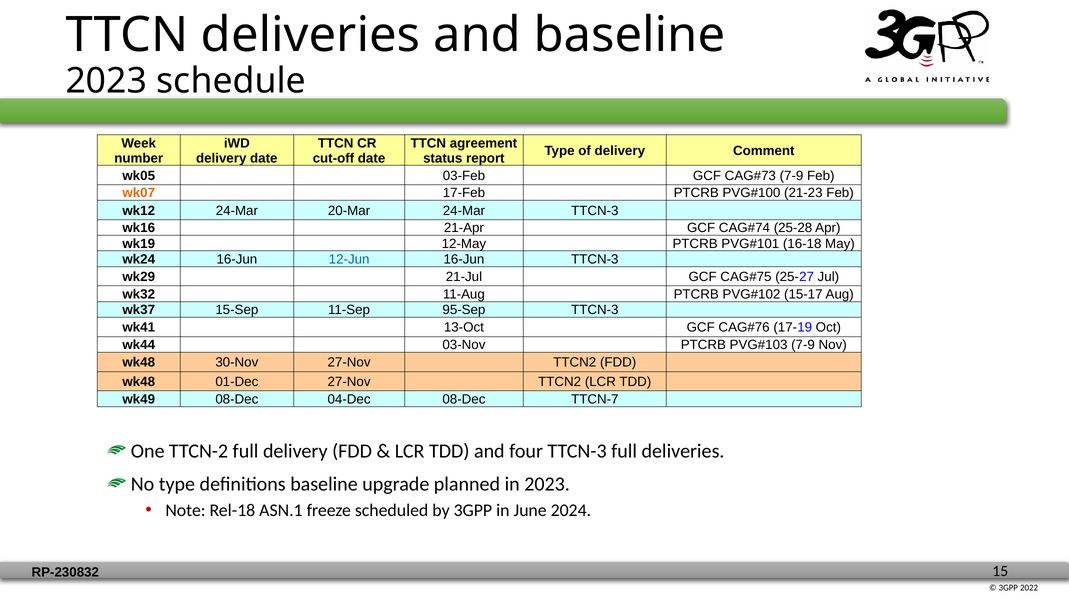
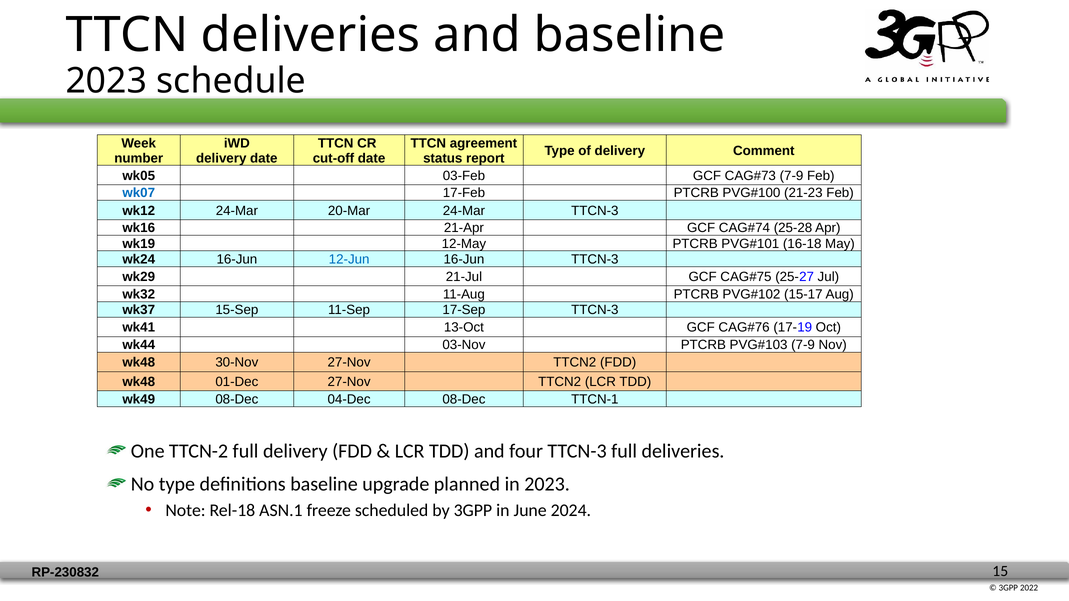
wk07 colour: orange -> blue
95-Sep: 95-Sep -> 17-Sep
TTCN-7: TTCN-7 -> TTCN-1
